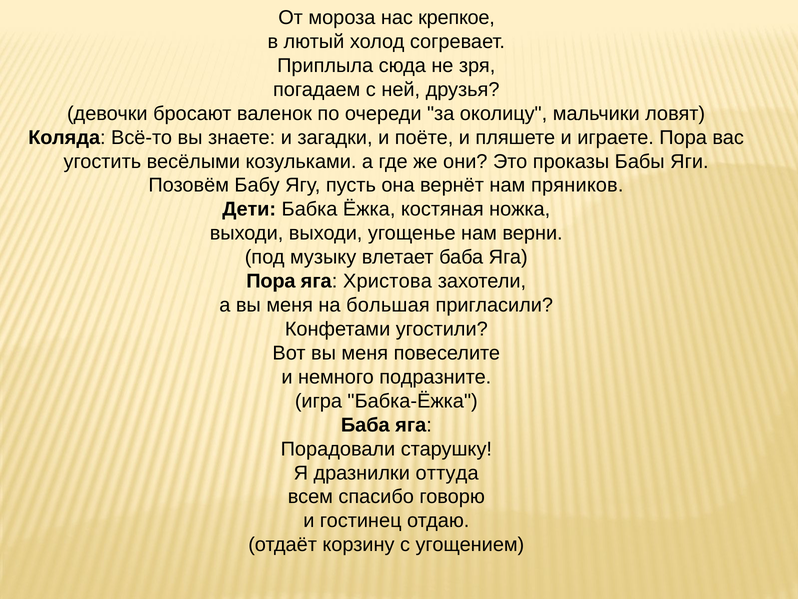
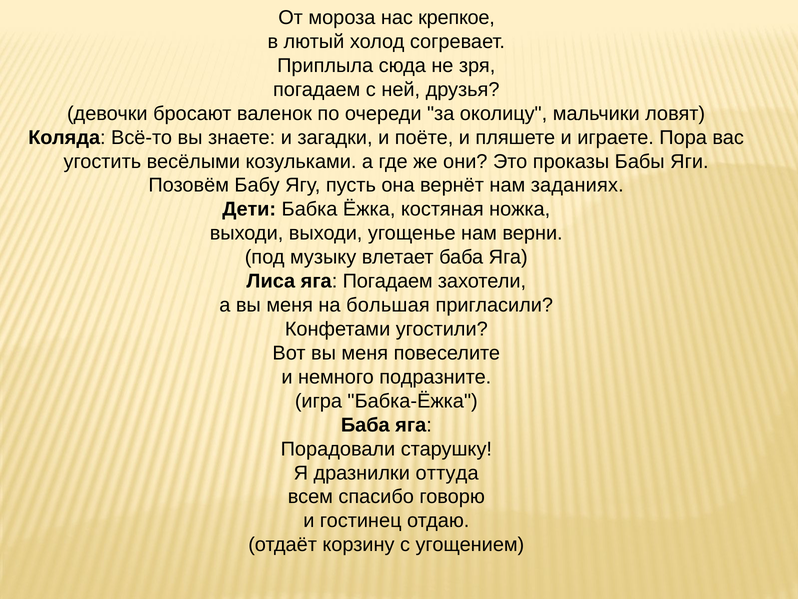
пряников: пряников -> заданиях
Пора at (271, 281): Пора -> Лиса
яга Христова: Христова -> Погадаем
